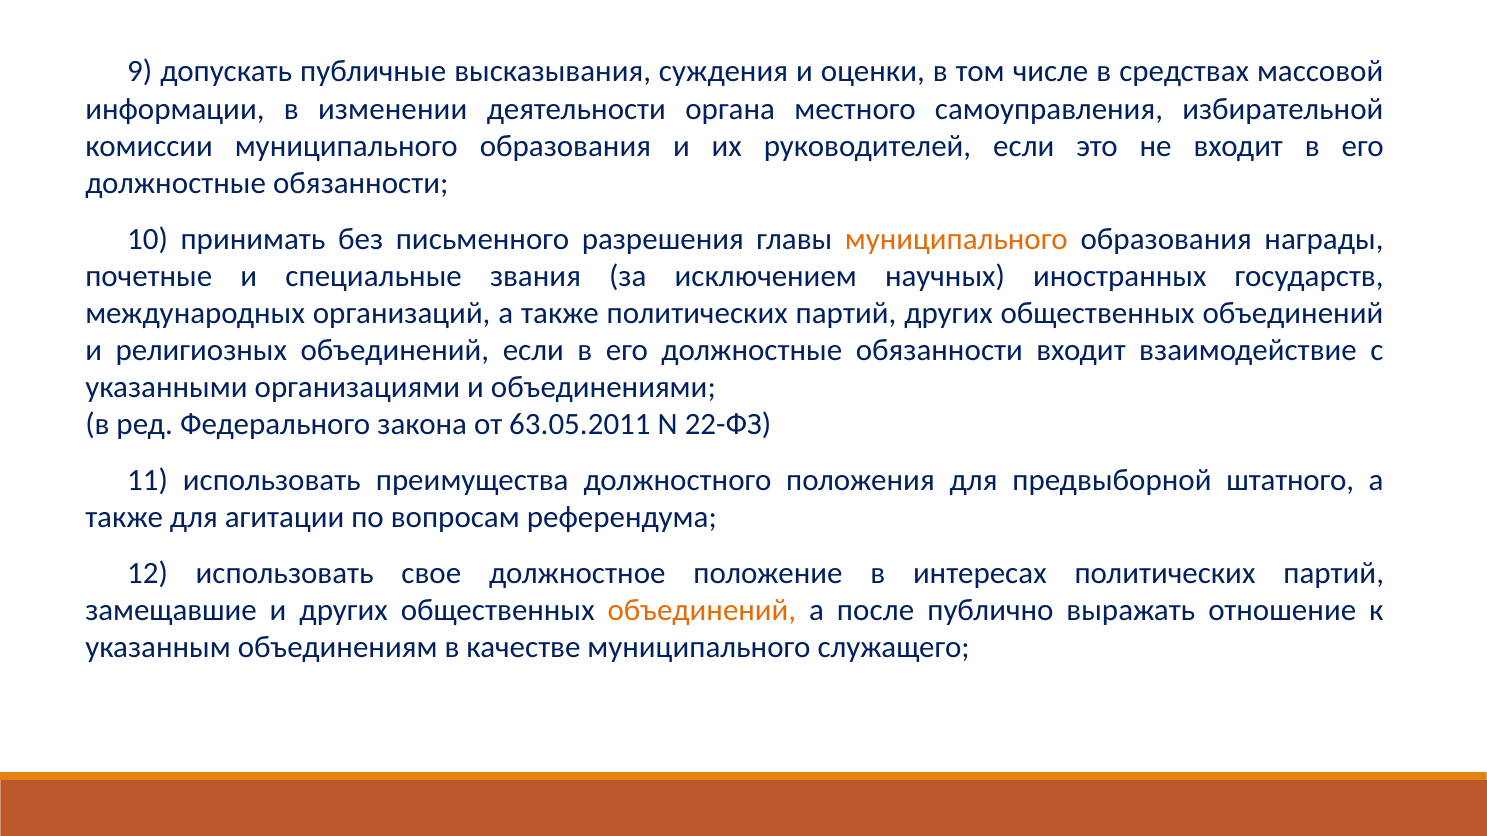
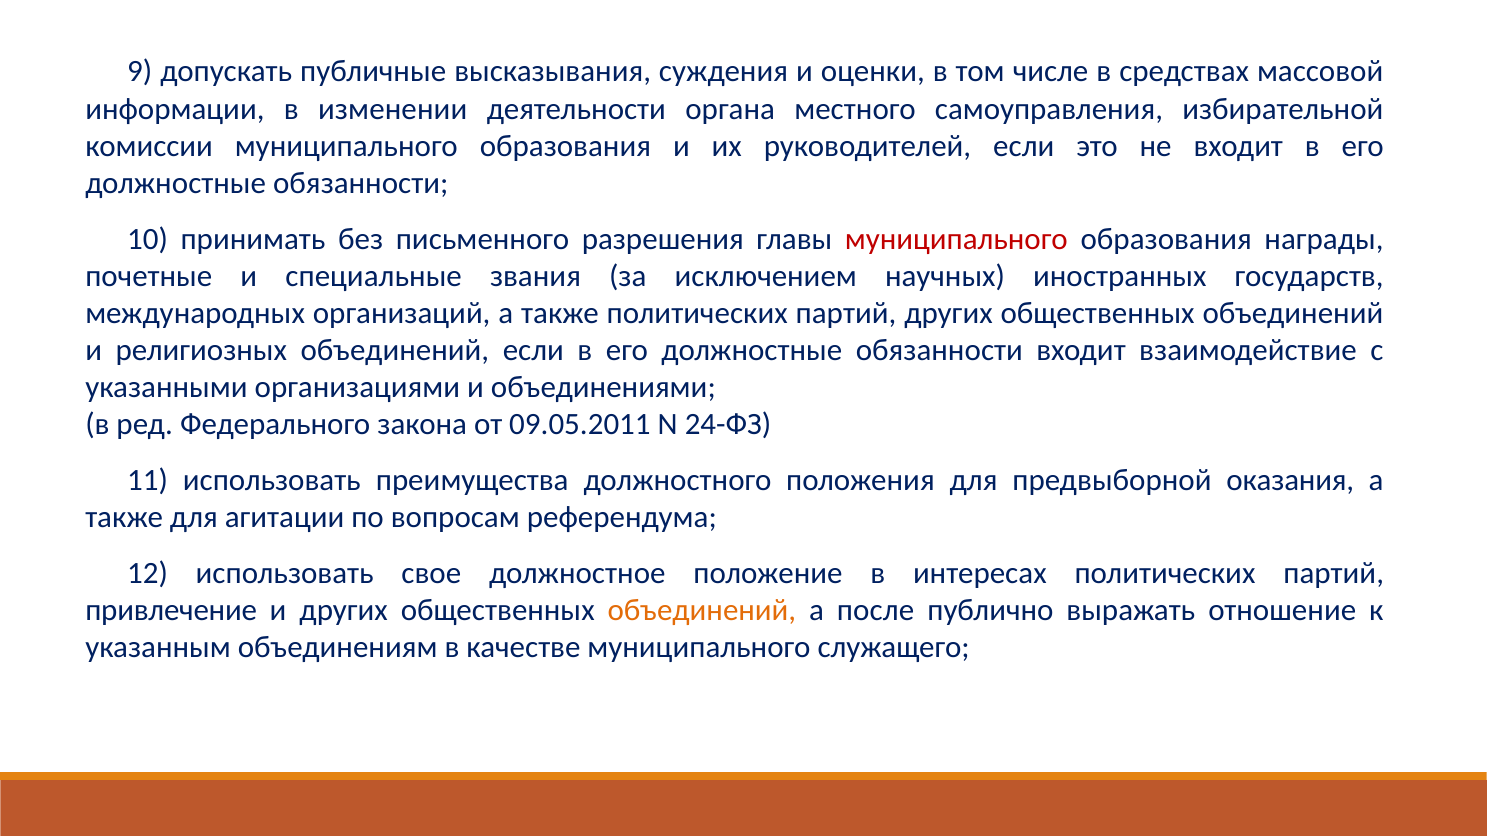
муниципального at (956, 239) colour: orange -> red
63.05.2011: 63.05.2011 -> 09.05.2011
22-ФЗ: 22-ФЗ -> 24-ФЗ
штатного: штатного -> оказания
замещавшие: замещавшие -> привлечение
